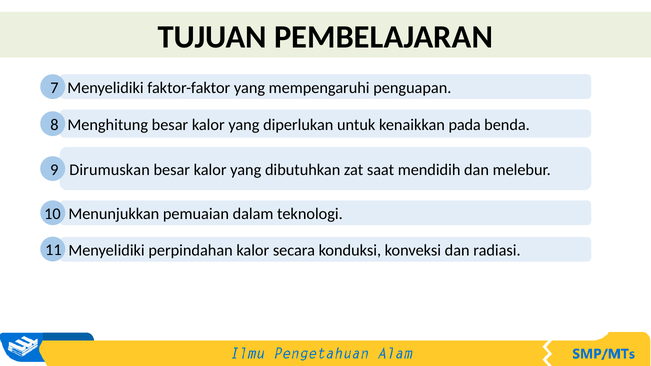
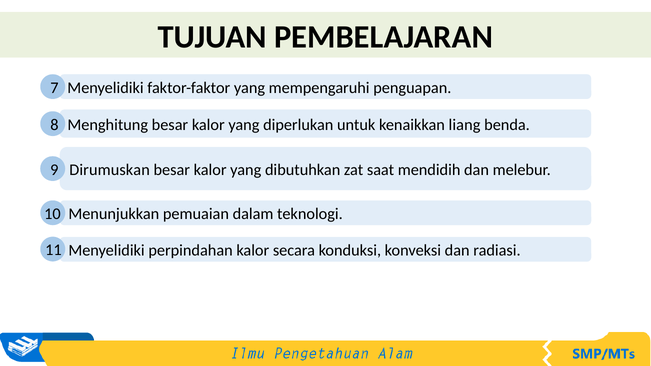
pada: pada -> liang
